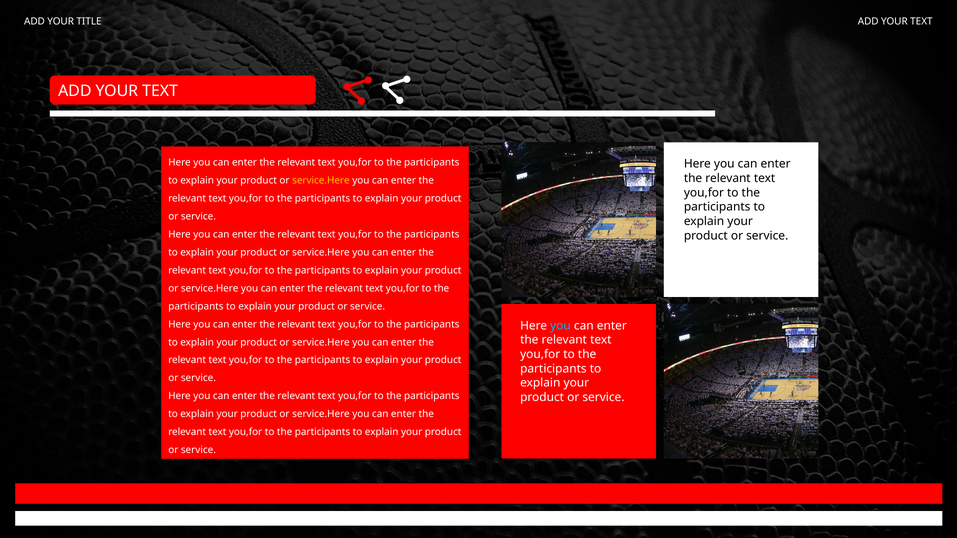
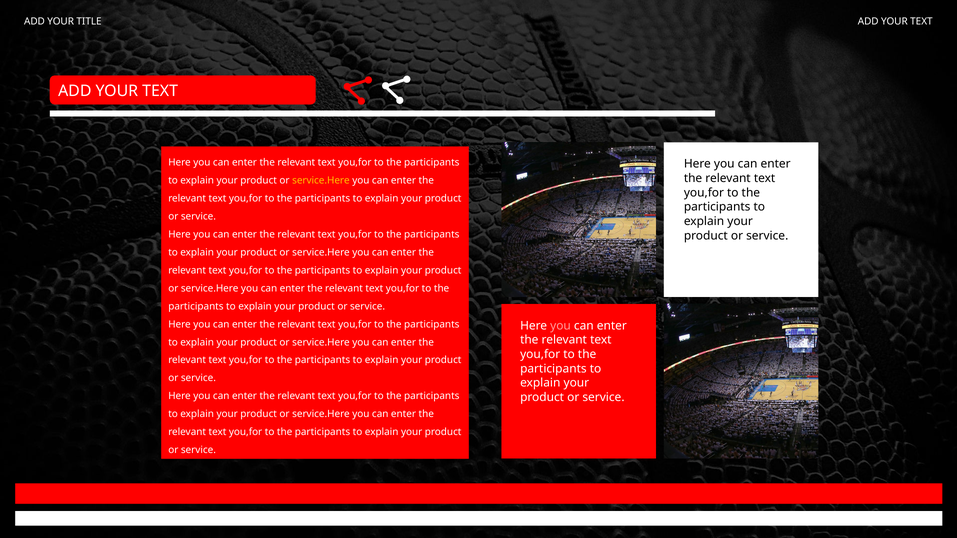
you at (561, 325) colour: light blue -> pink
